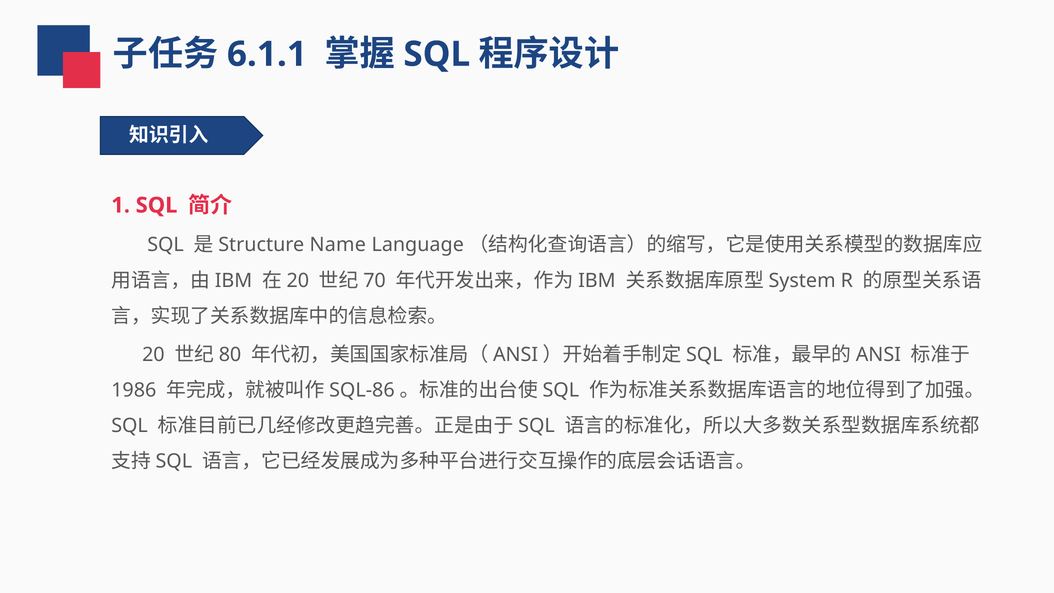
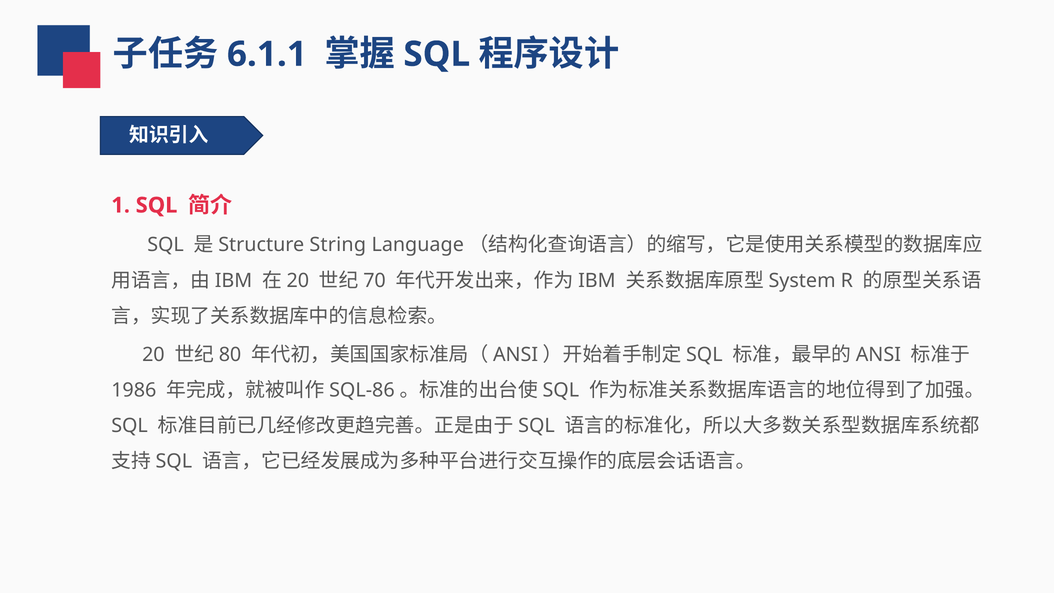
Name: Name -> String
